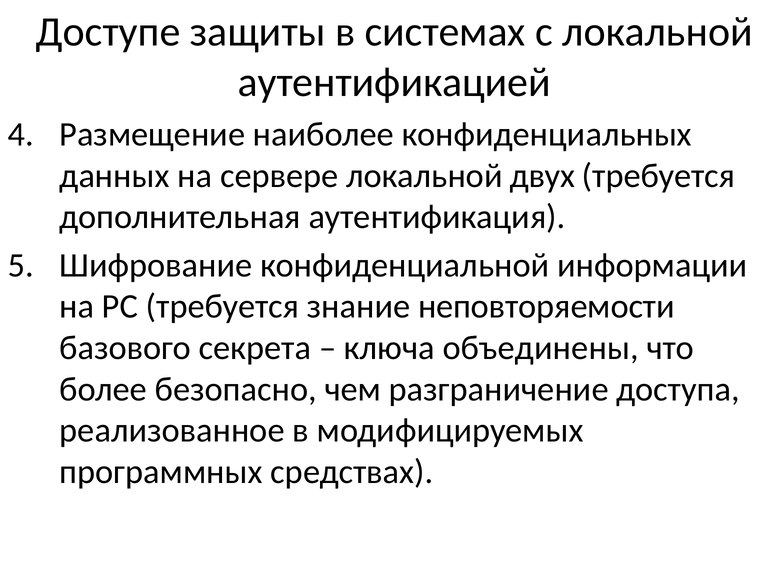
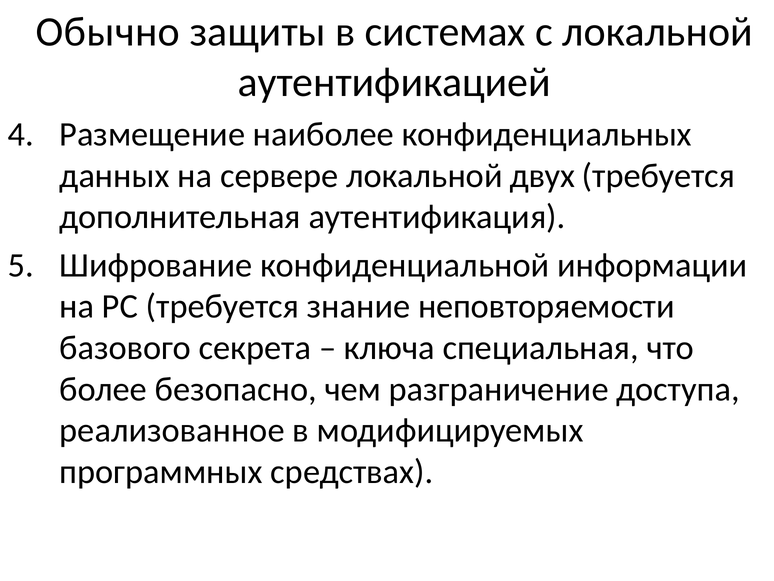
Доступе: Доступе -> Обычно
объединены: объединены -> специальная
